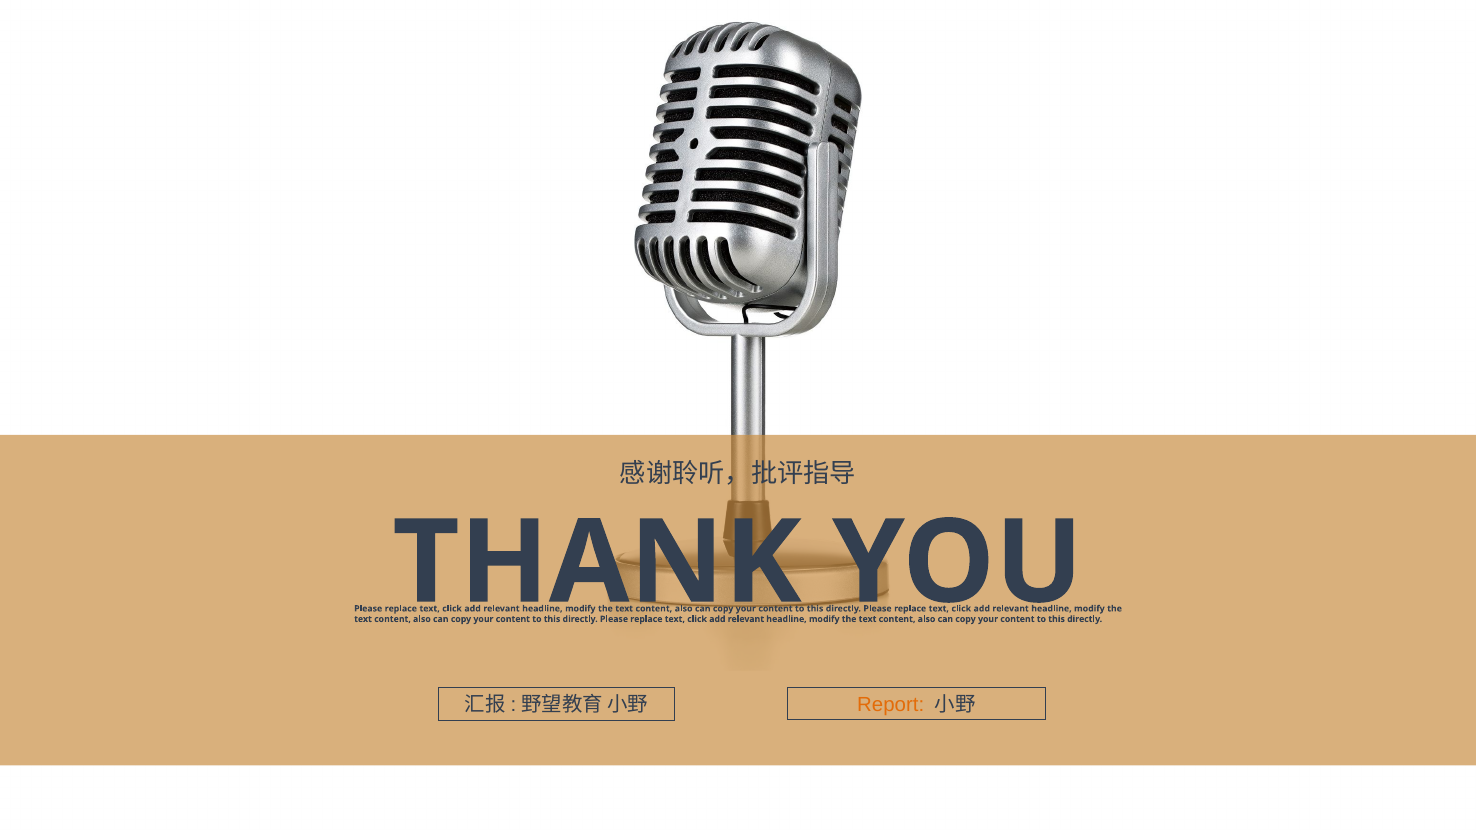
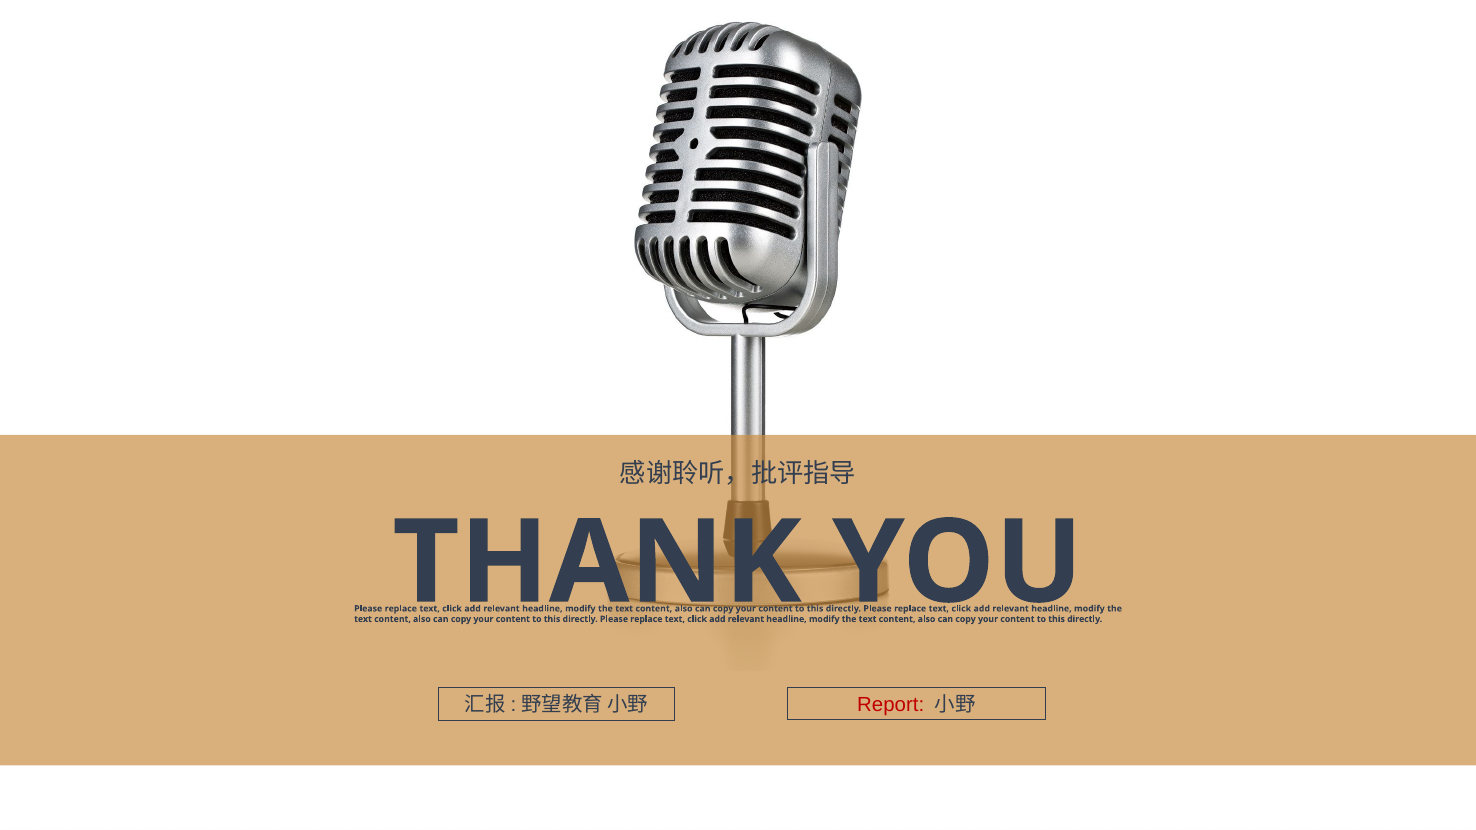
Report colour: orange -> red
